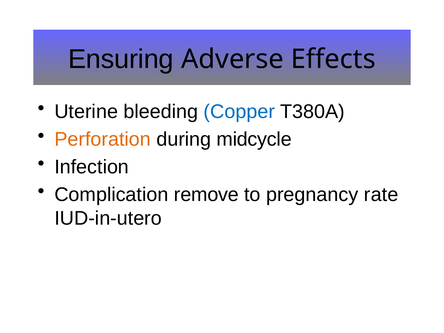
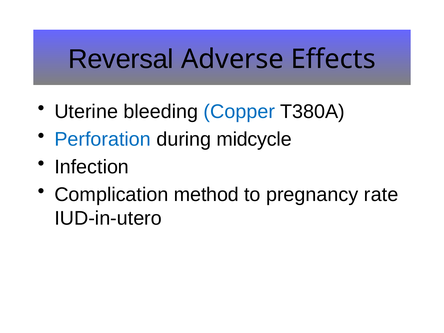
Ensuring: Ensuring -> Reversal
Perforation colour: orange -> blue
remove: remove -> method
